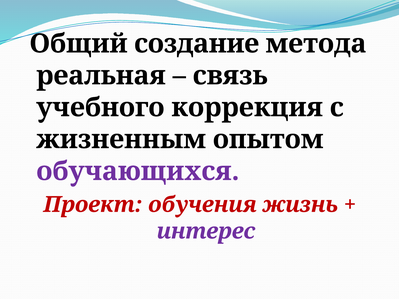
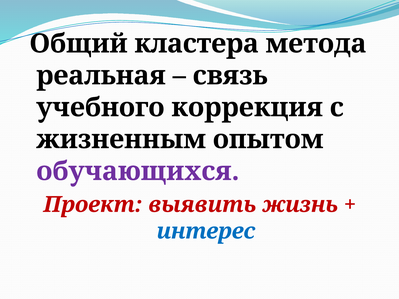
создание: создание -> кластера
обучения: обучения -> выявить
интерес colour: purple -> blue
